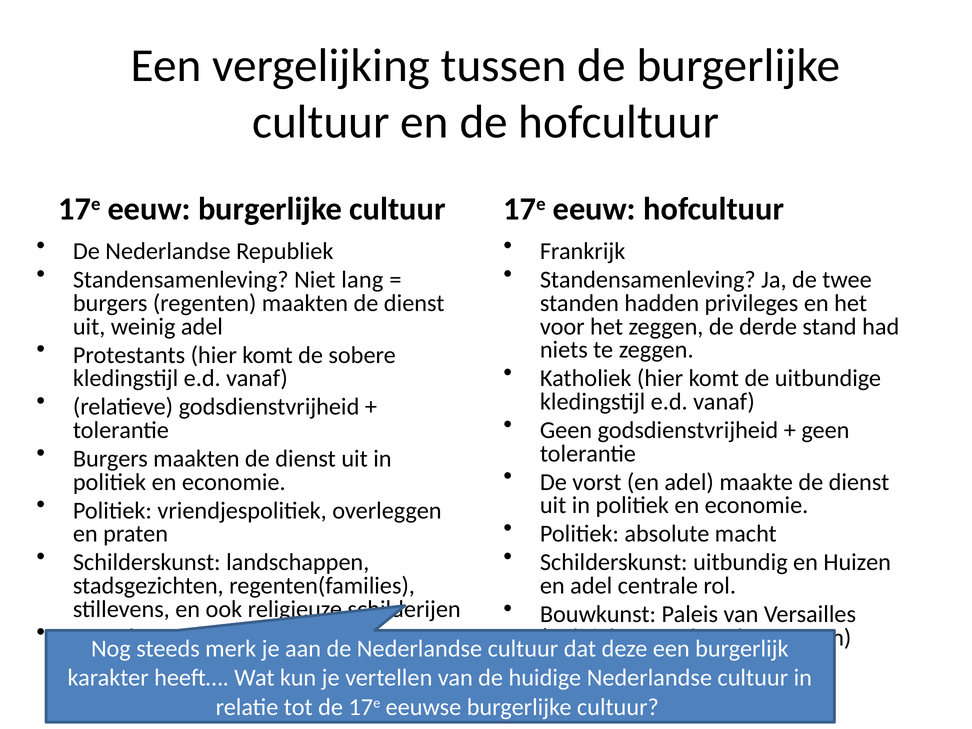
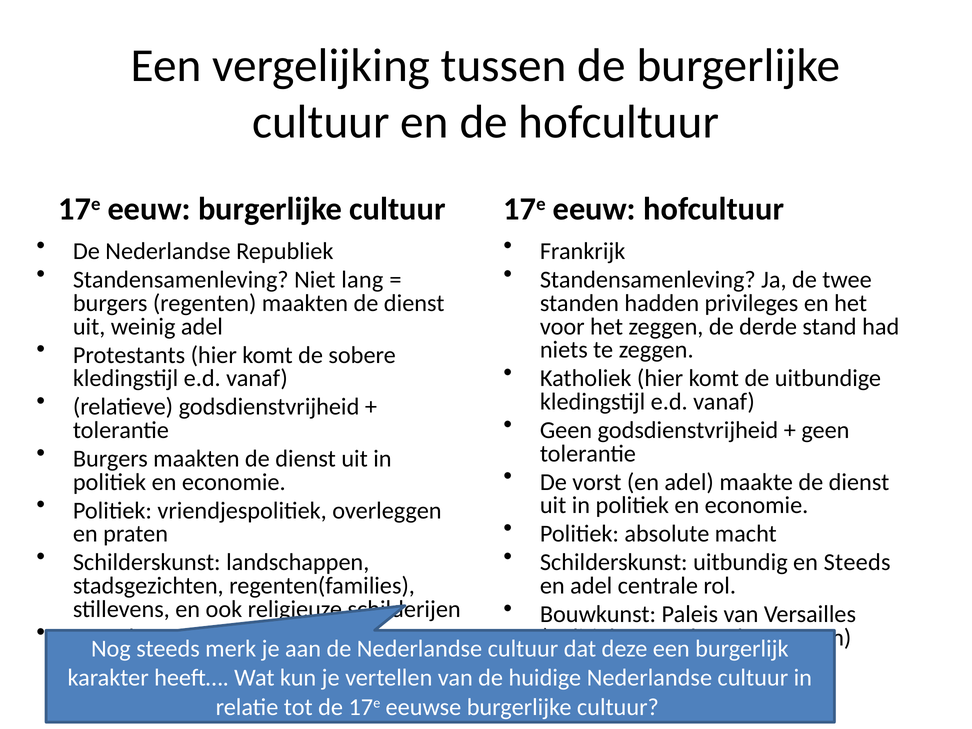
en Huizen: Huizen -> Steeds
